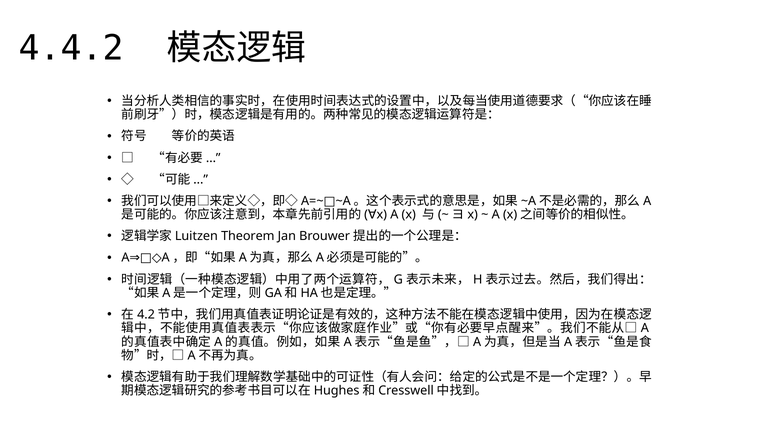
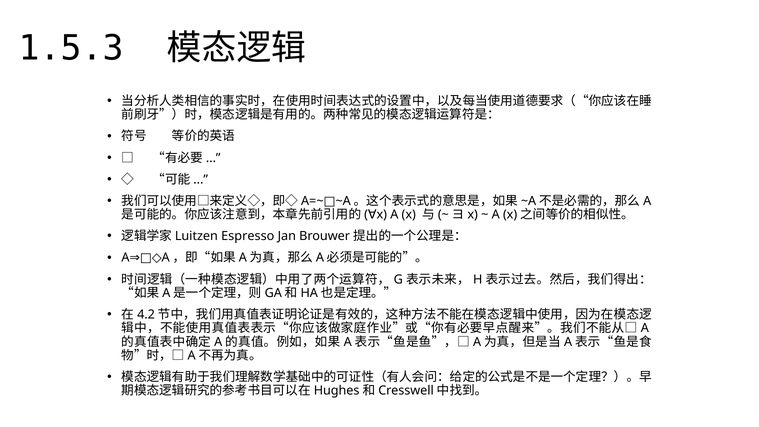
4.4.2: 4.4.2 -> 1.5.3
Theorem: Theorem -> Espresso
